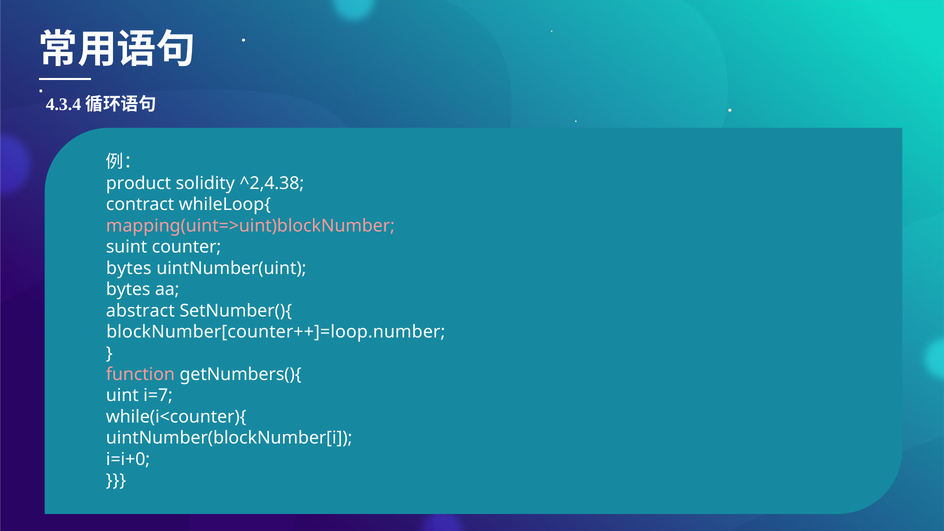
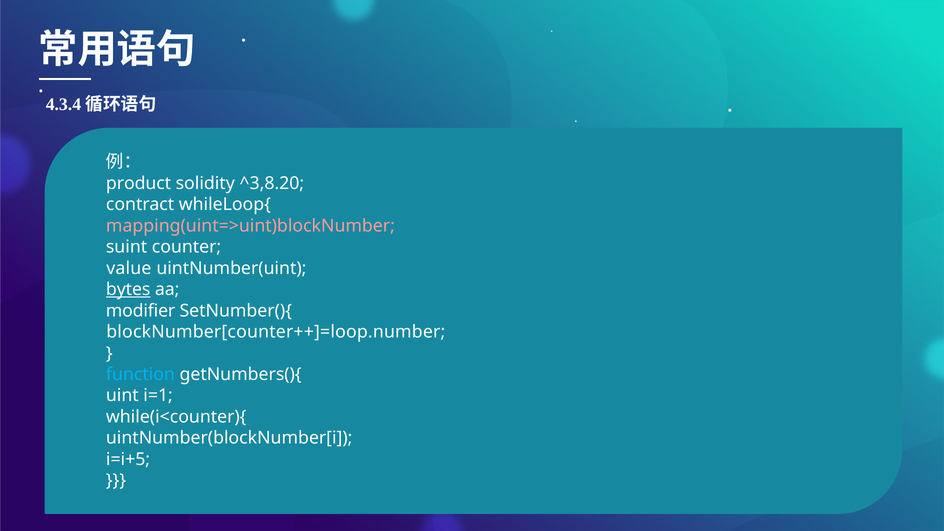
^2,4.38: ^2,4.38 -> ^3,8.20
bytes at (129, 268): bytes -> value
bytes at (128, 289) underline: none -> present
abstract: abstract -> modifier
function colour: pink -> light blue
i=7: i=7 -> i=1
i=i+0: i=i+0 -> i=i+5
